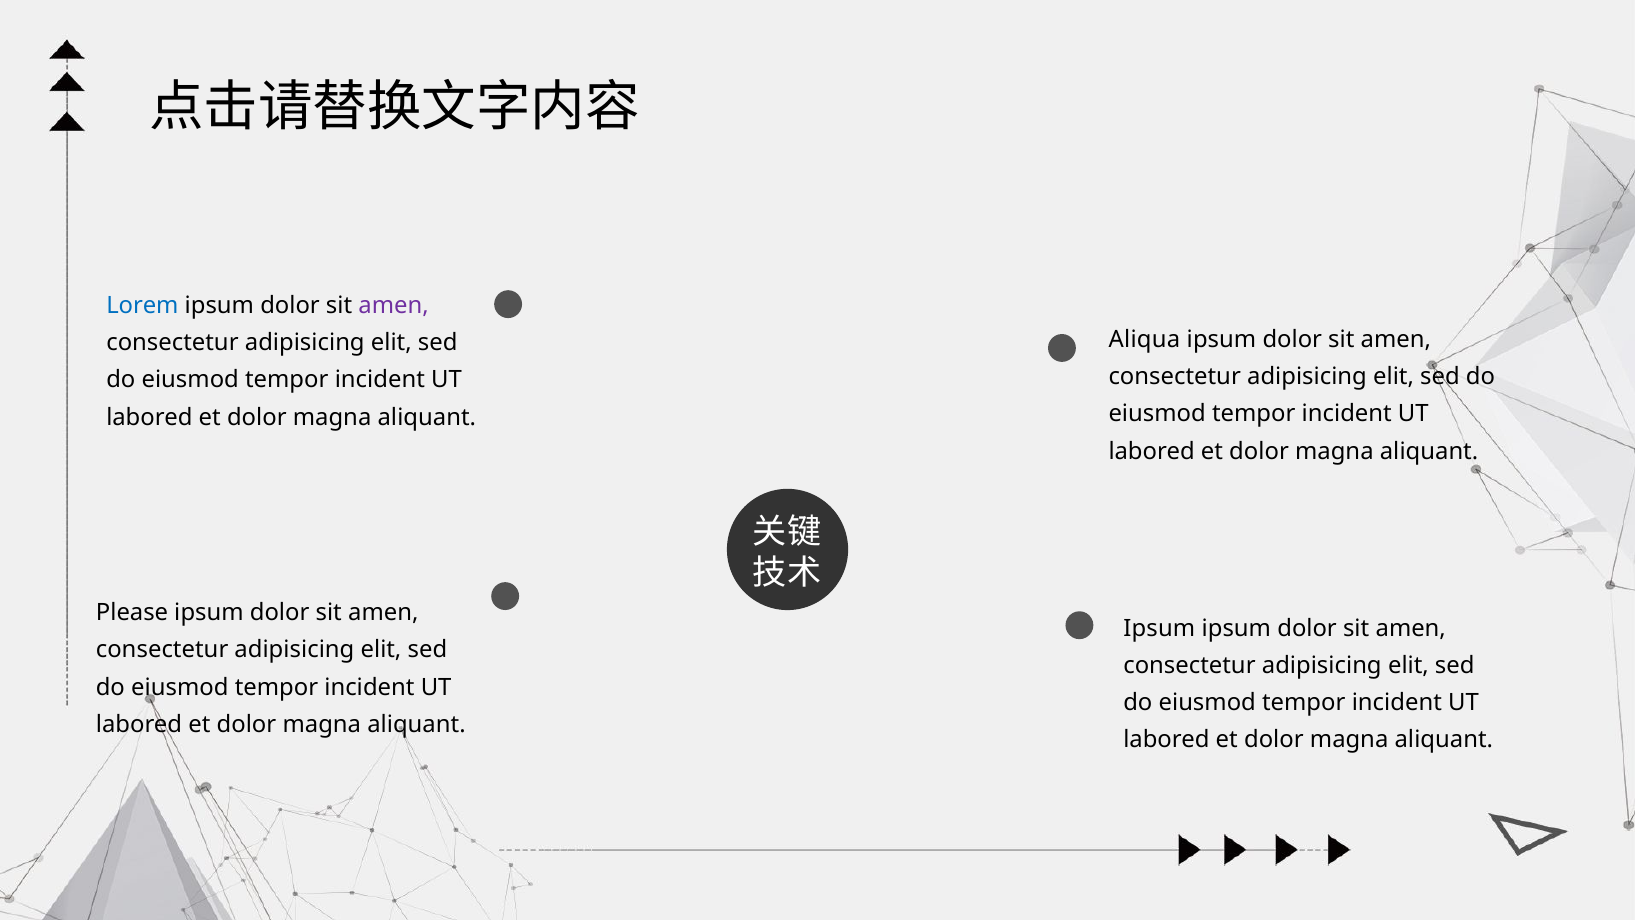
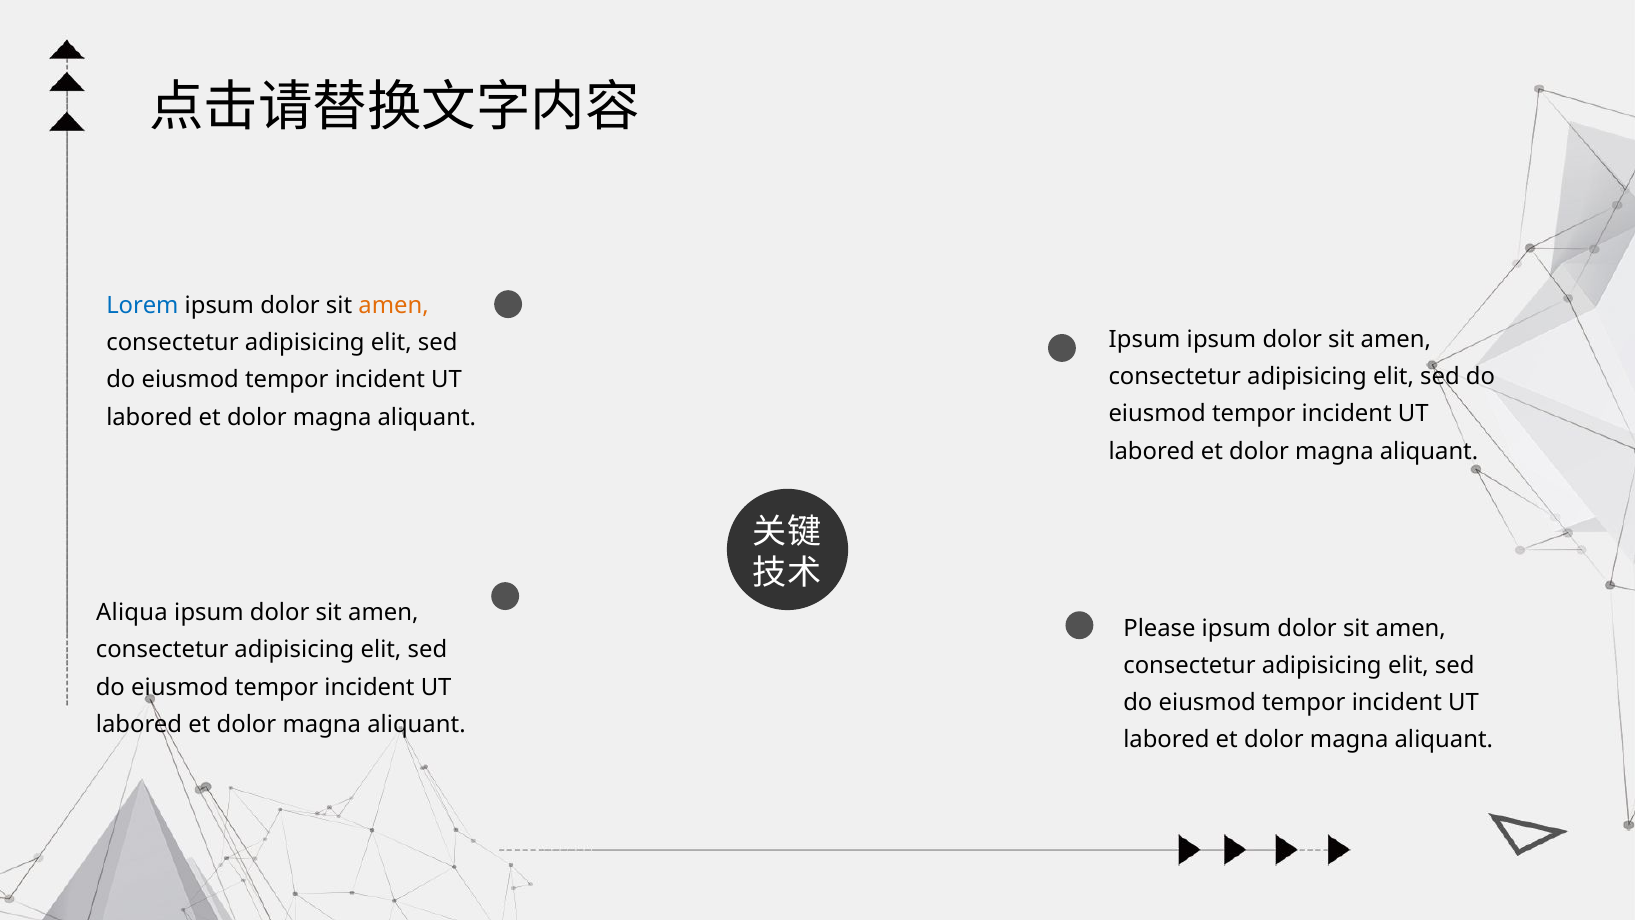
amen at (394, 306) colour: purple -> orange
Aliqua at (1144, 340): Aliqua -> Ipsum
Please: Please -> Aliqua
Ipsum at (1159, 628): Ipsum -> Please
